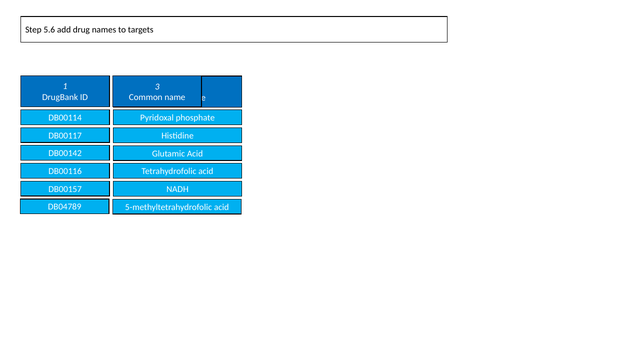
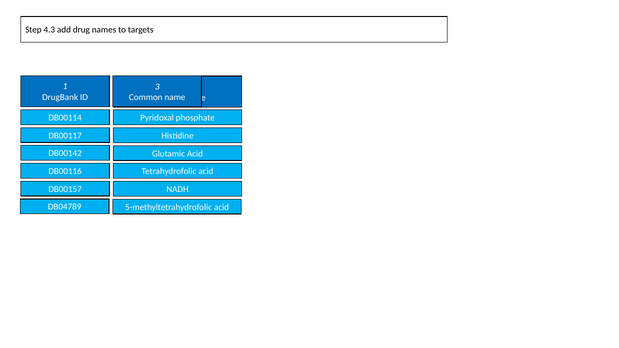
5.6: 5.6 -> 4.3
